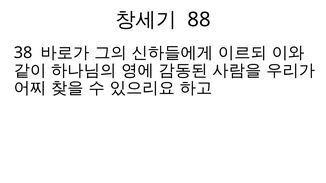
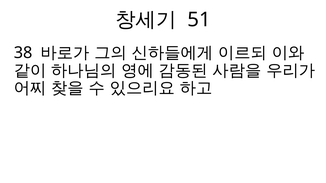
88: 88 -> 51
